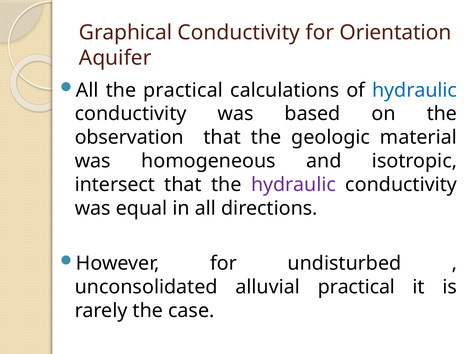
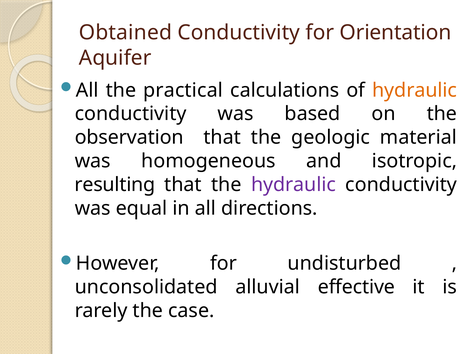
Graphical: Graphical -> Obtained
hydraulic at (415, 90) colour: blue -> orange
intersect: intersect -> resulting
alluvial practical: practical -> effective
